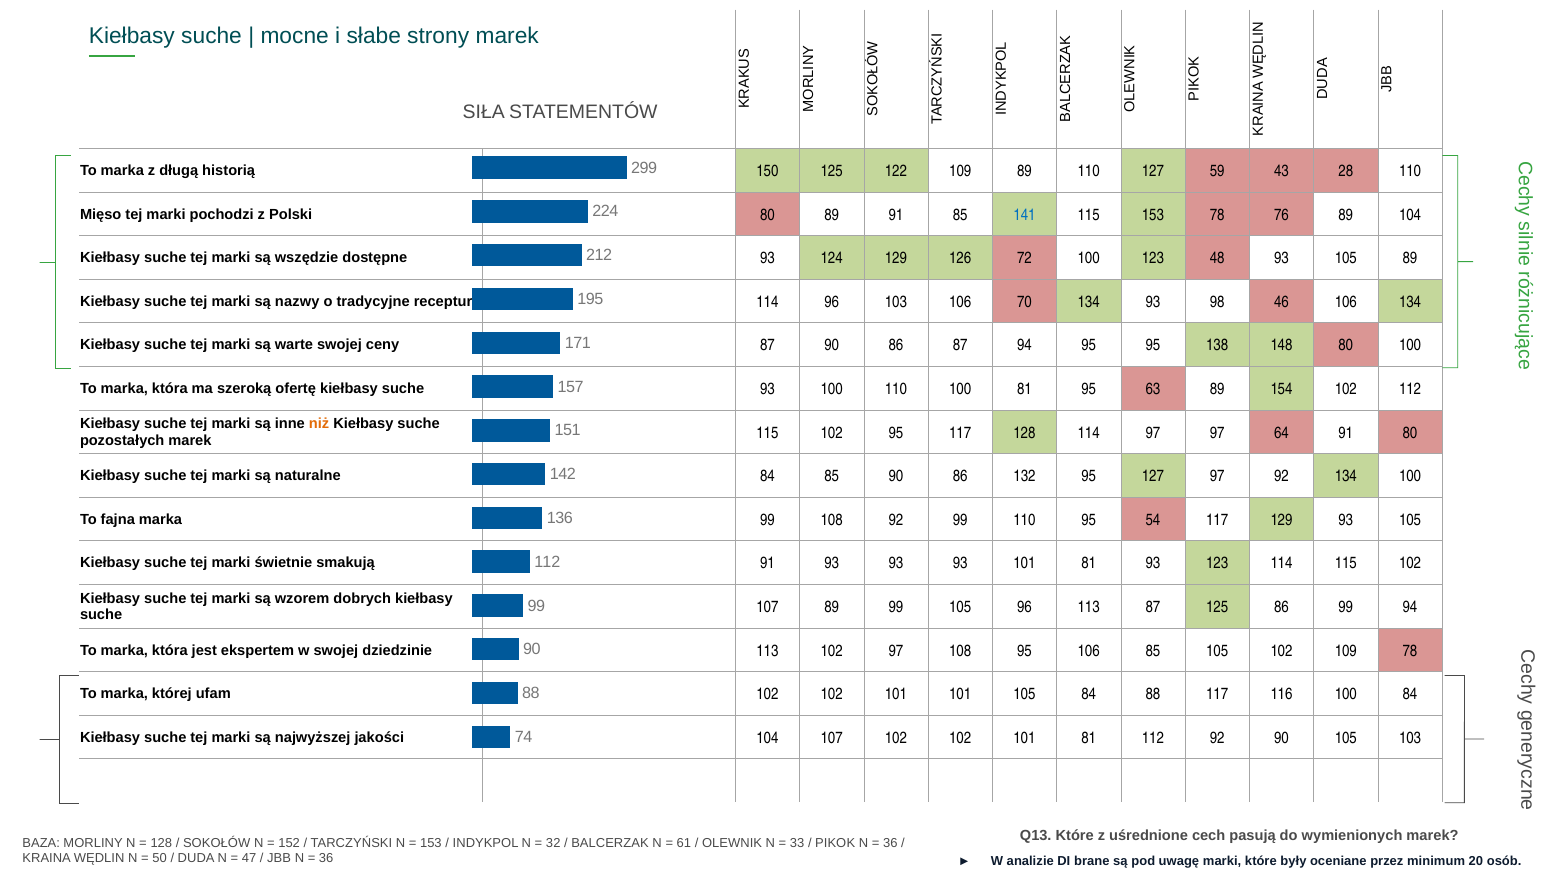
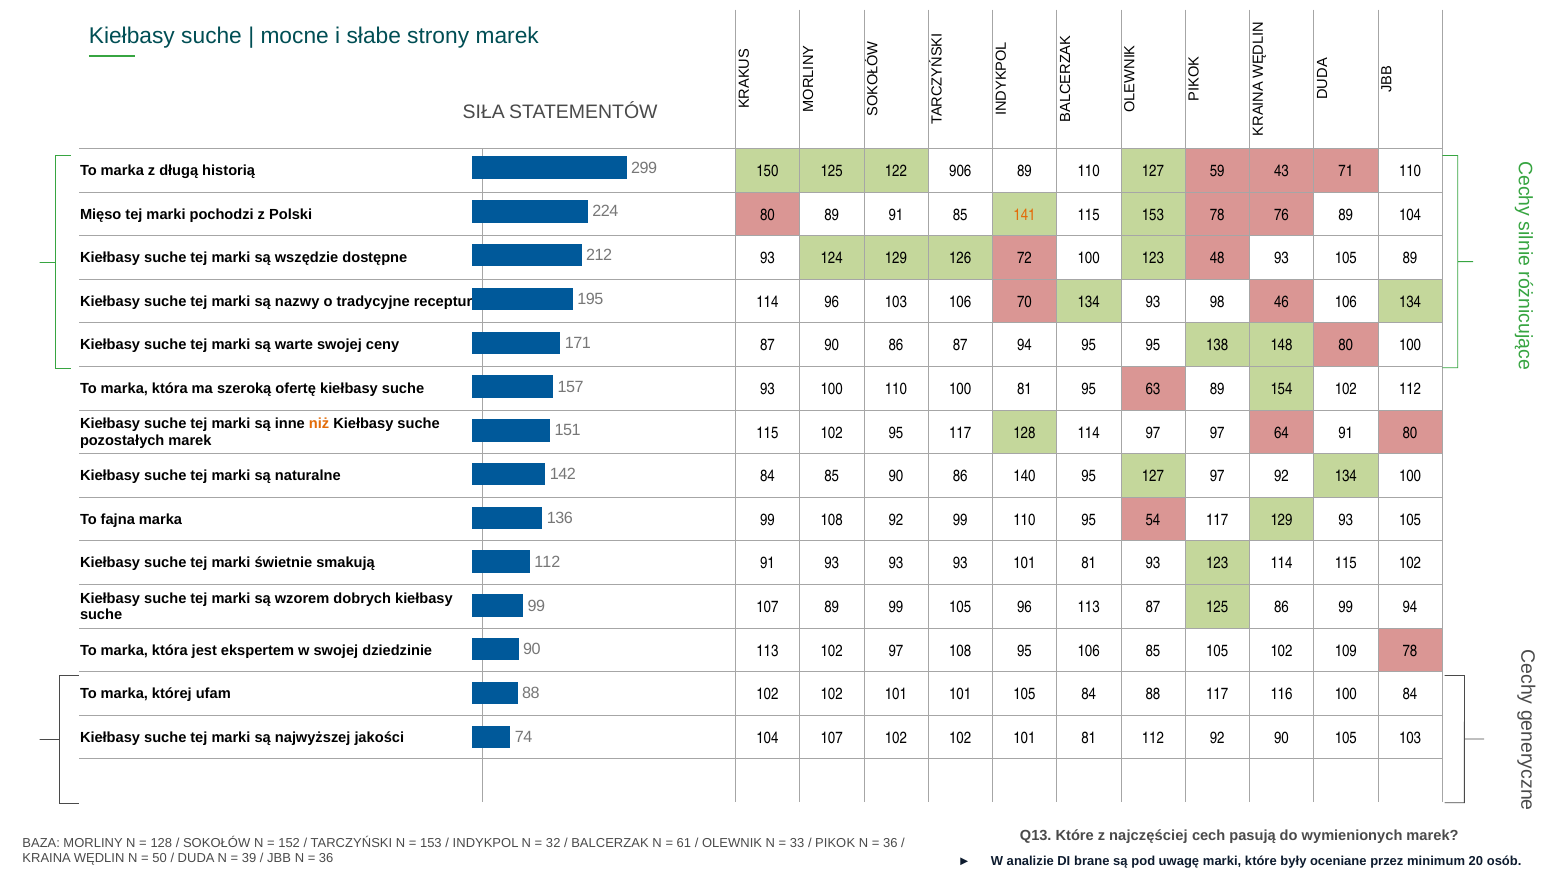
122 109: 109 -> 906
28: 28 -> 71
141 colour: blue -> orange
132: 132 -> 140
uśrednione: uśrednione -> najczęściej
47: 47 -> 39
